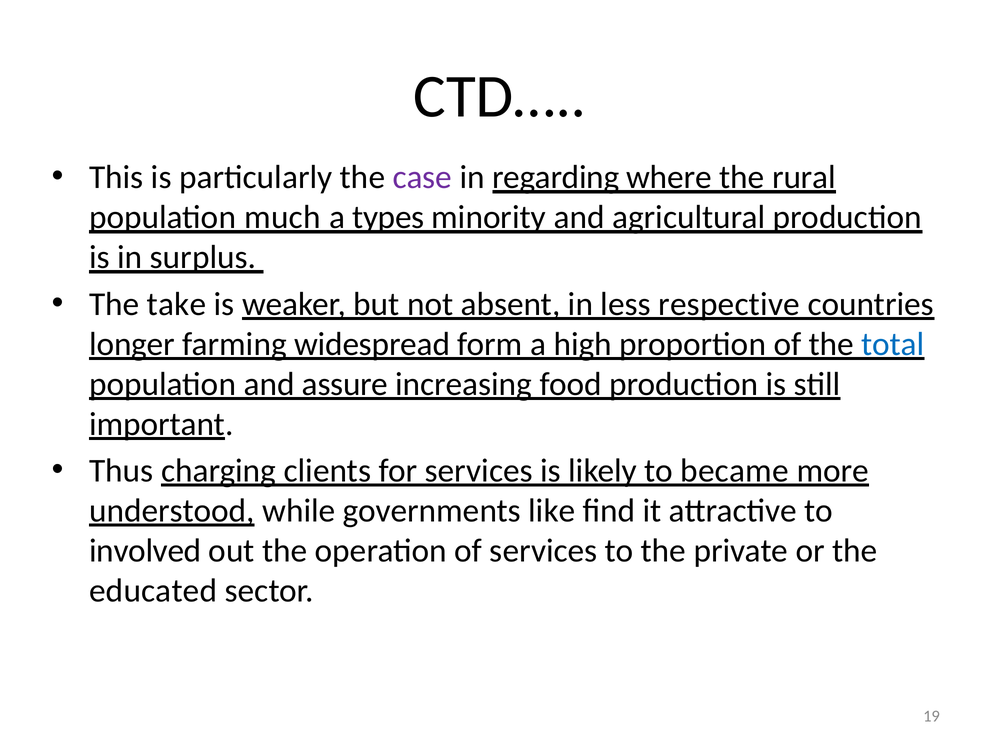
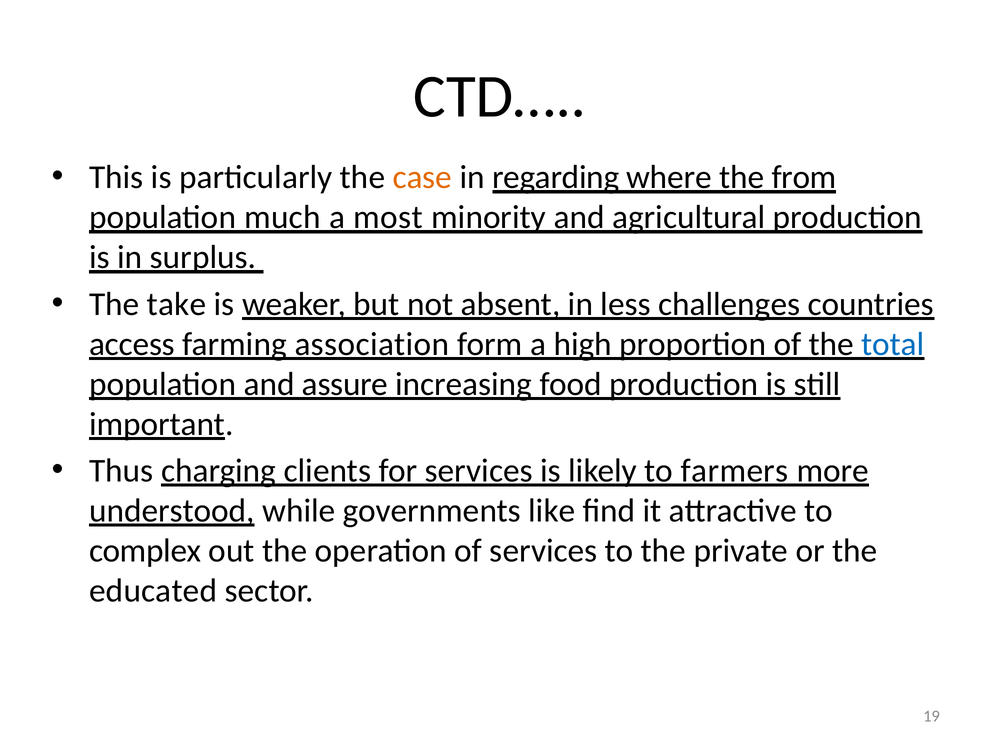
case colour: purple -> orange
rural: rural -> from
types: types -> most
respective: respective -> challenges
longer: longer -> access
widespread: widespread -> association
became: became -> farmers
involved: involved -> complex
